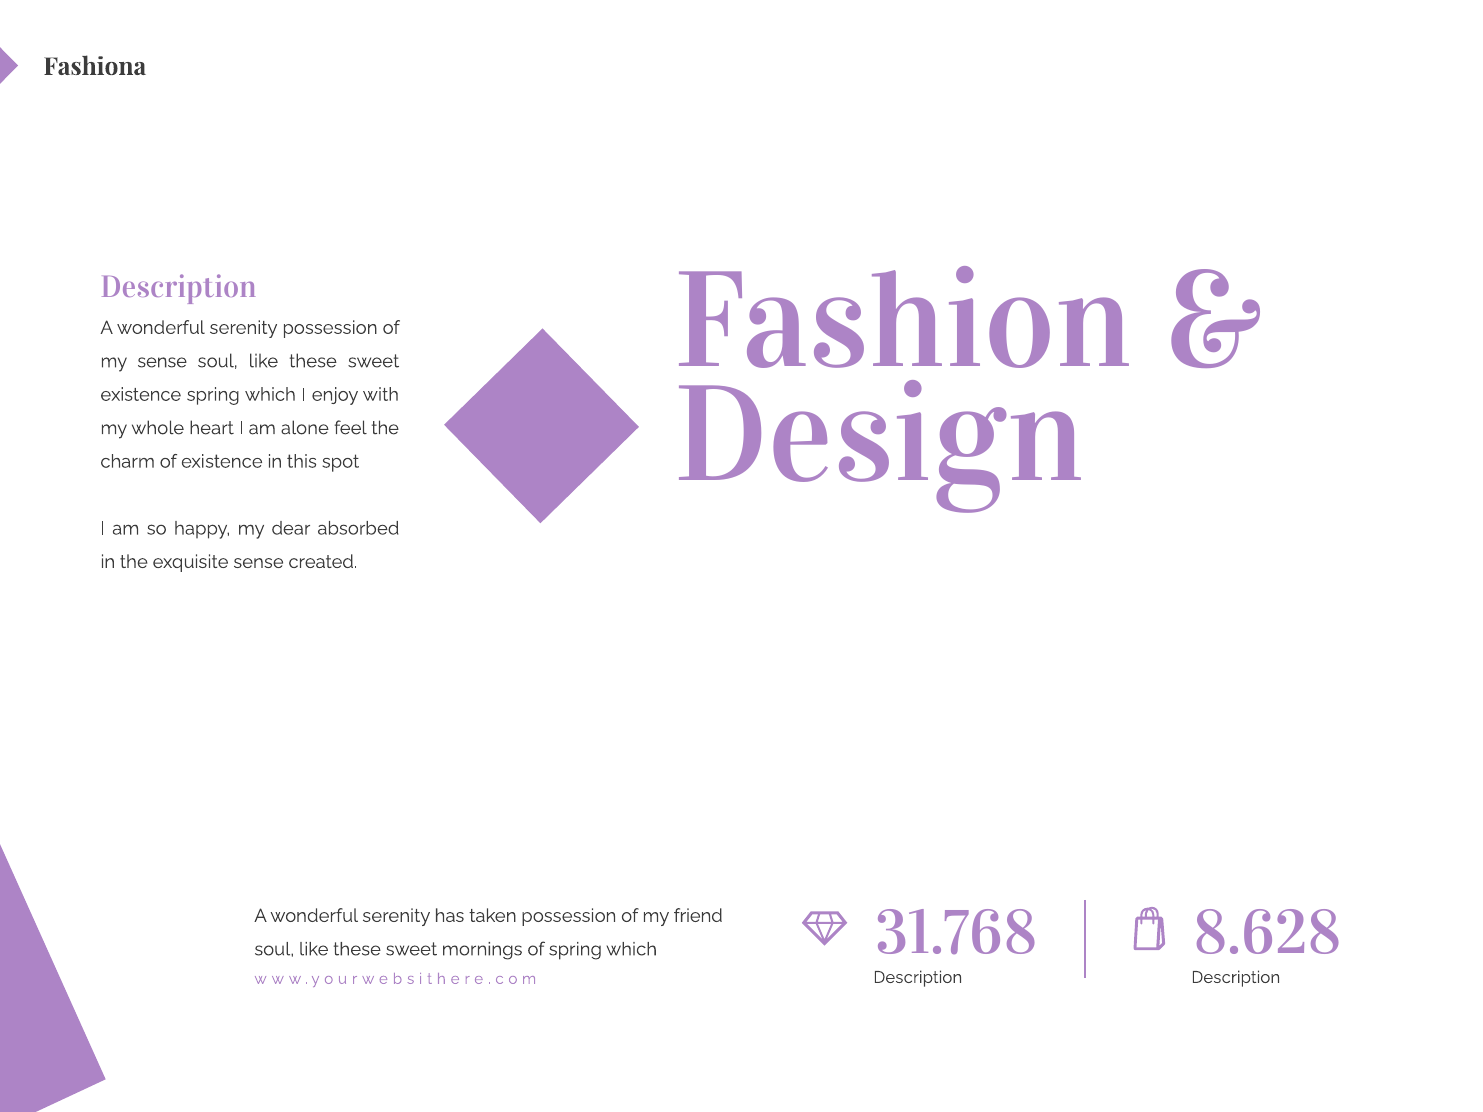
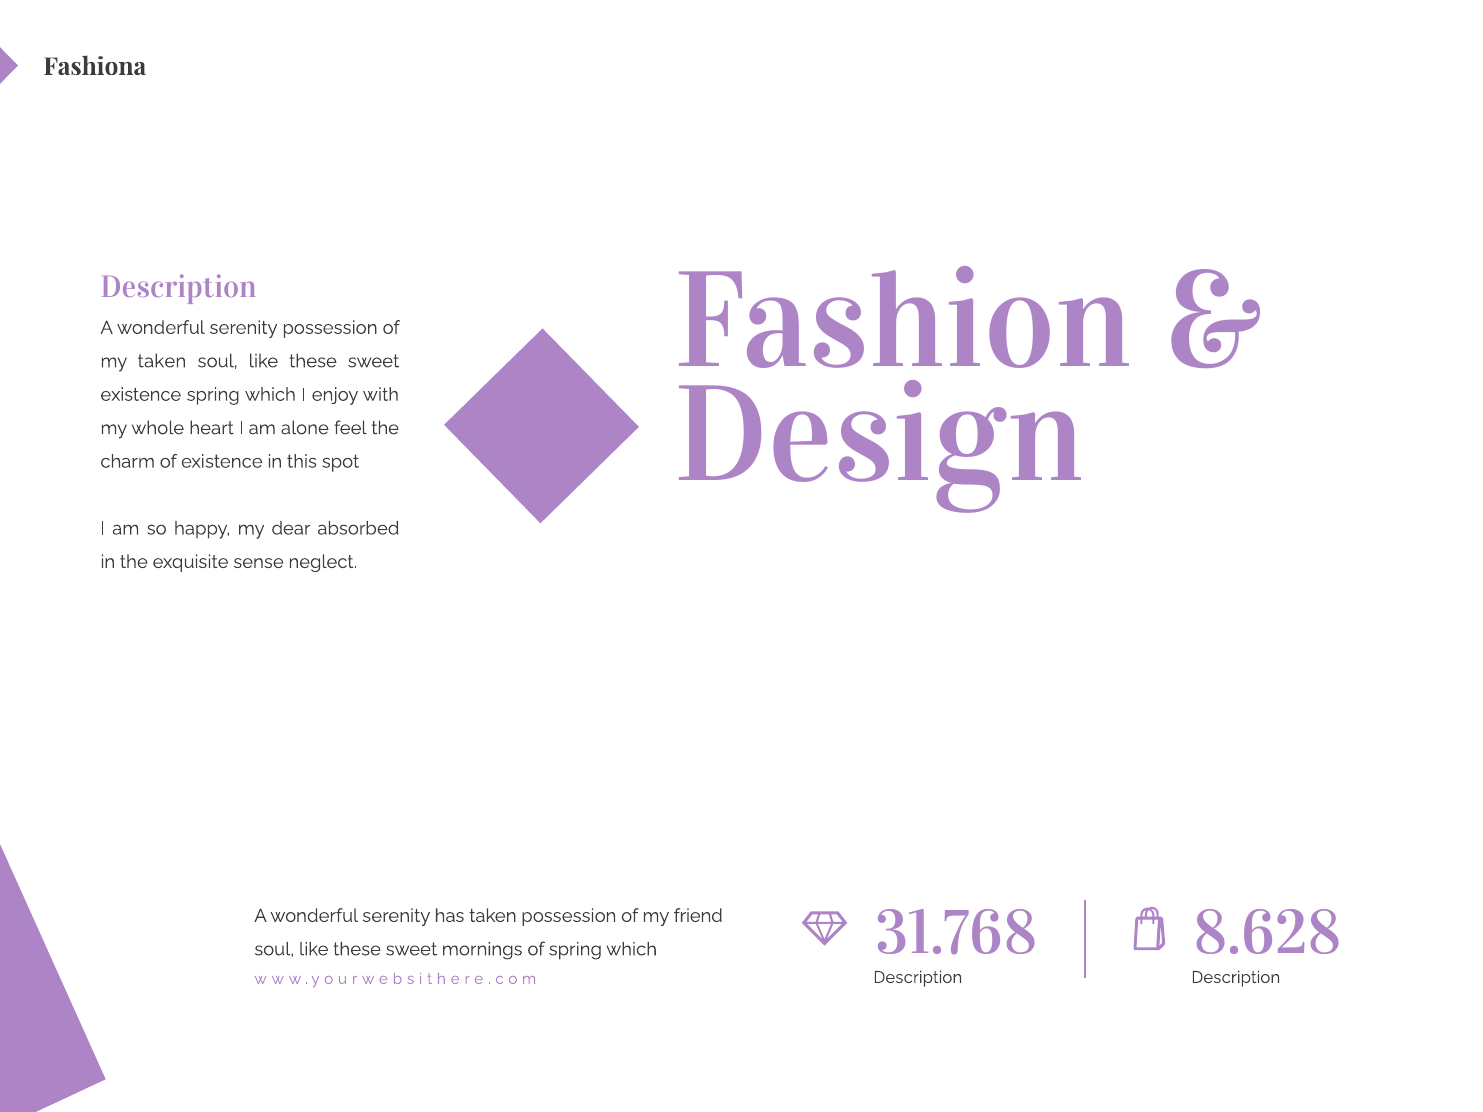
my sense: sense -> taken
created: created -> neglect
